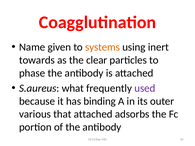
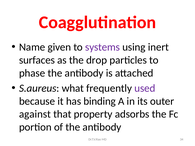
systems colour: orange -> purple
towards: towards -> surfaces
clear: clear -> drop
various: various -> against
that attached: attached -> property
